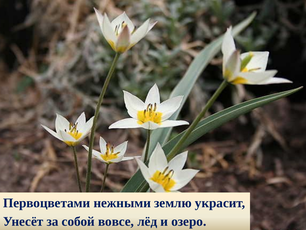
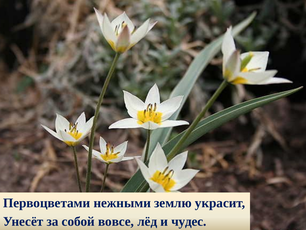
озеро: озеро -> чудес
